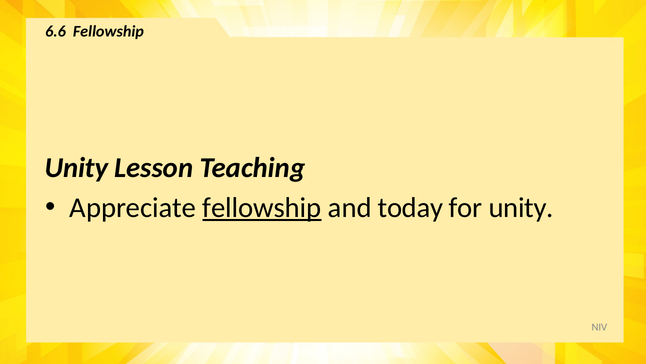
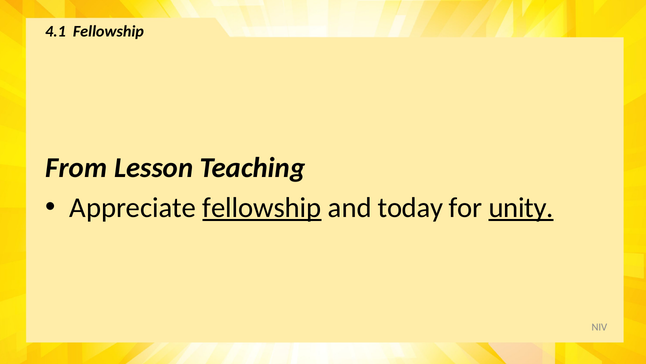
6.6: 6.6 -> 4.1
Unity at (76, 168): Unity -> From
unity at (521, 208) underline: none -> present
